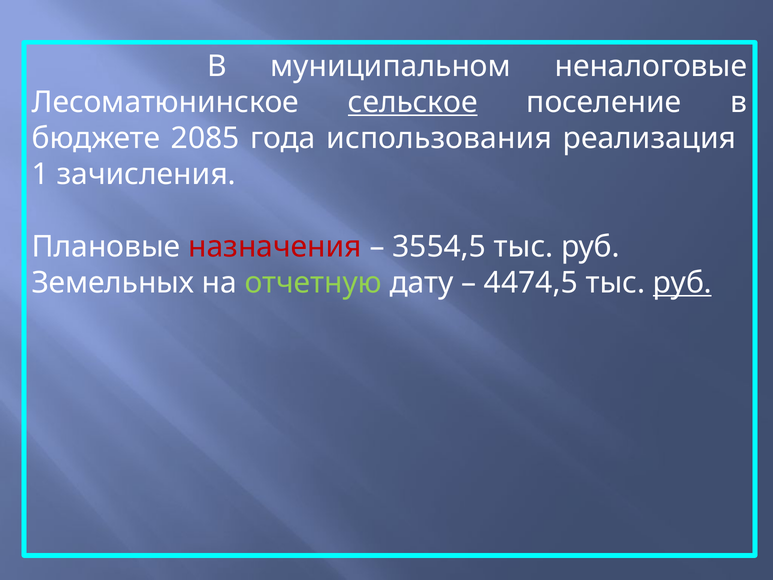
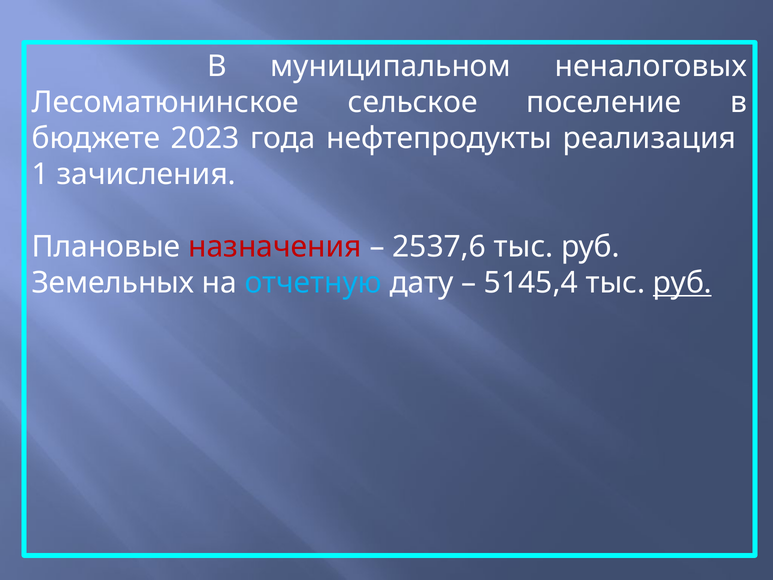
неналоговые: неналоговые -> неналоговых
сельское underline: present -> none
2085: 2085 -> 2023
использования: использования -> нефтепродукты
3554,5: 3554,5 -> 2537,6
отчетную colour: light green -> light blue
4474,5: 4474,5 -> 5145,4
